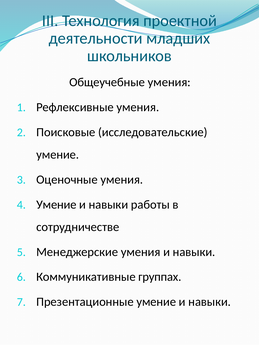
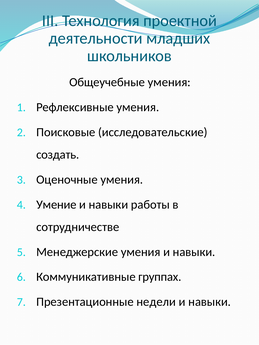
умение at (58, 155): умение -> создать
Презентационные умение: умение -> недели
